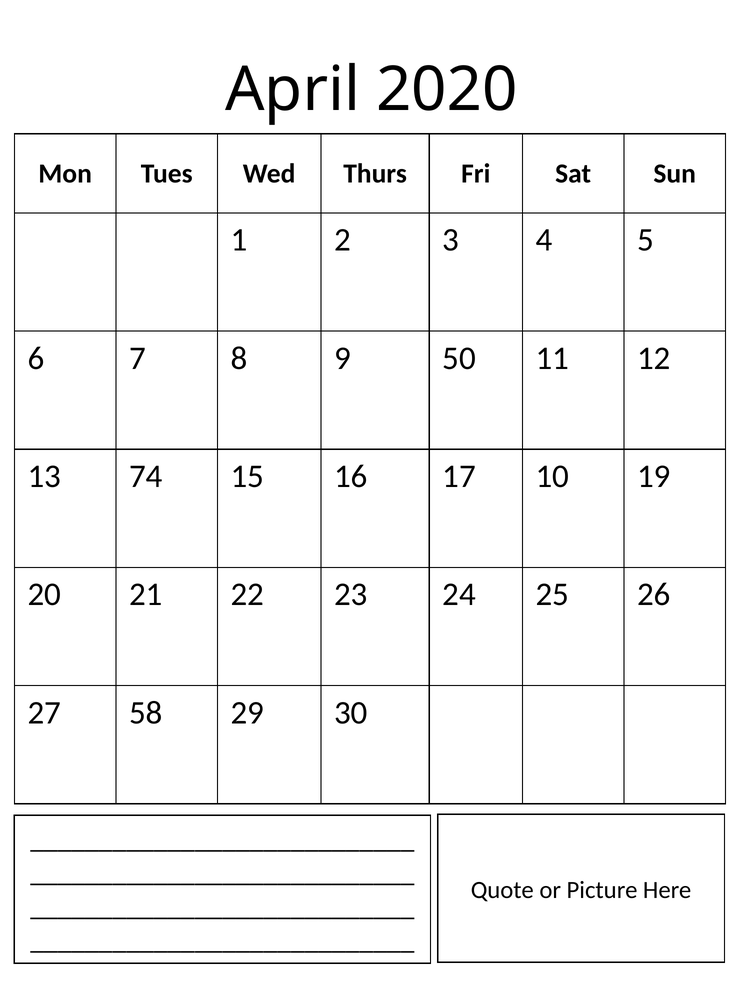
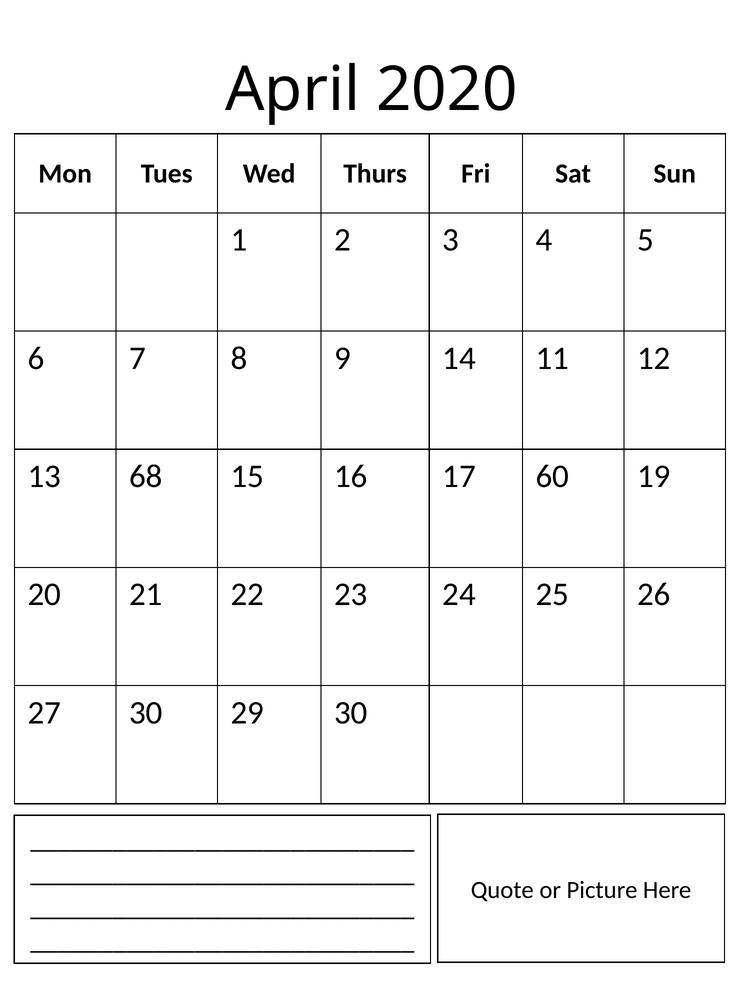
50: 50 -> 14
74: 74 -> 68
10: 10 -> 60
27 58: 58 -> 30
